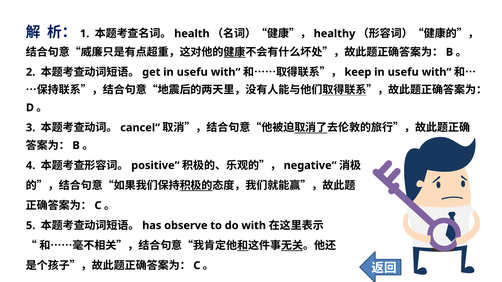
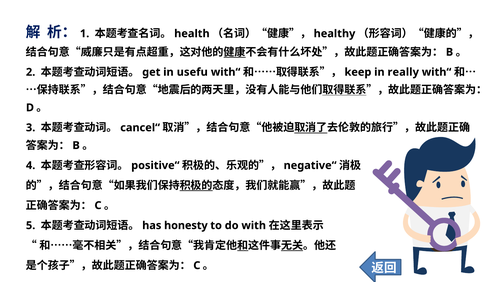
usefu at (403, 72): usefu -> really
observe: observe -> honesty
